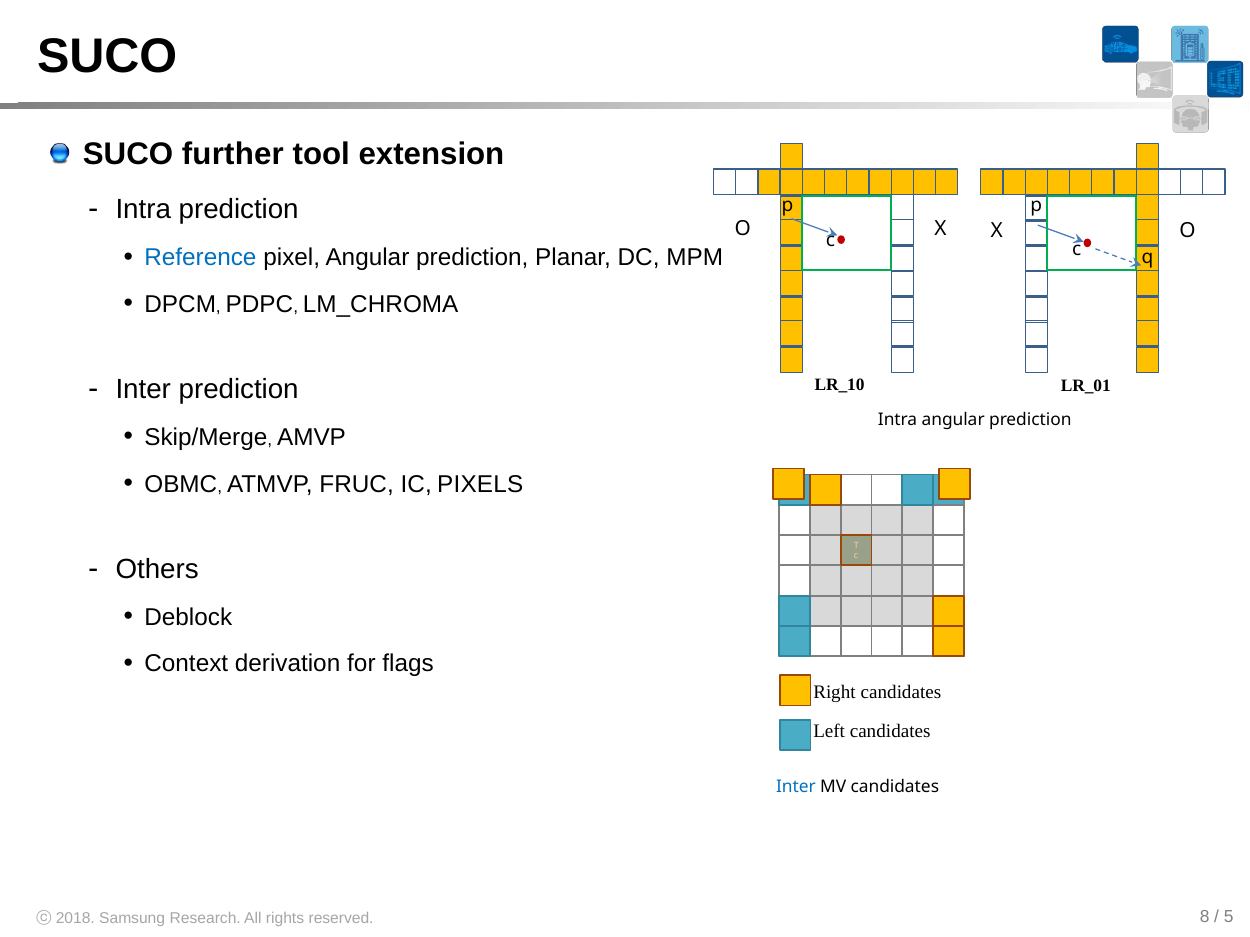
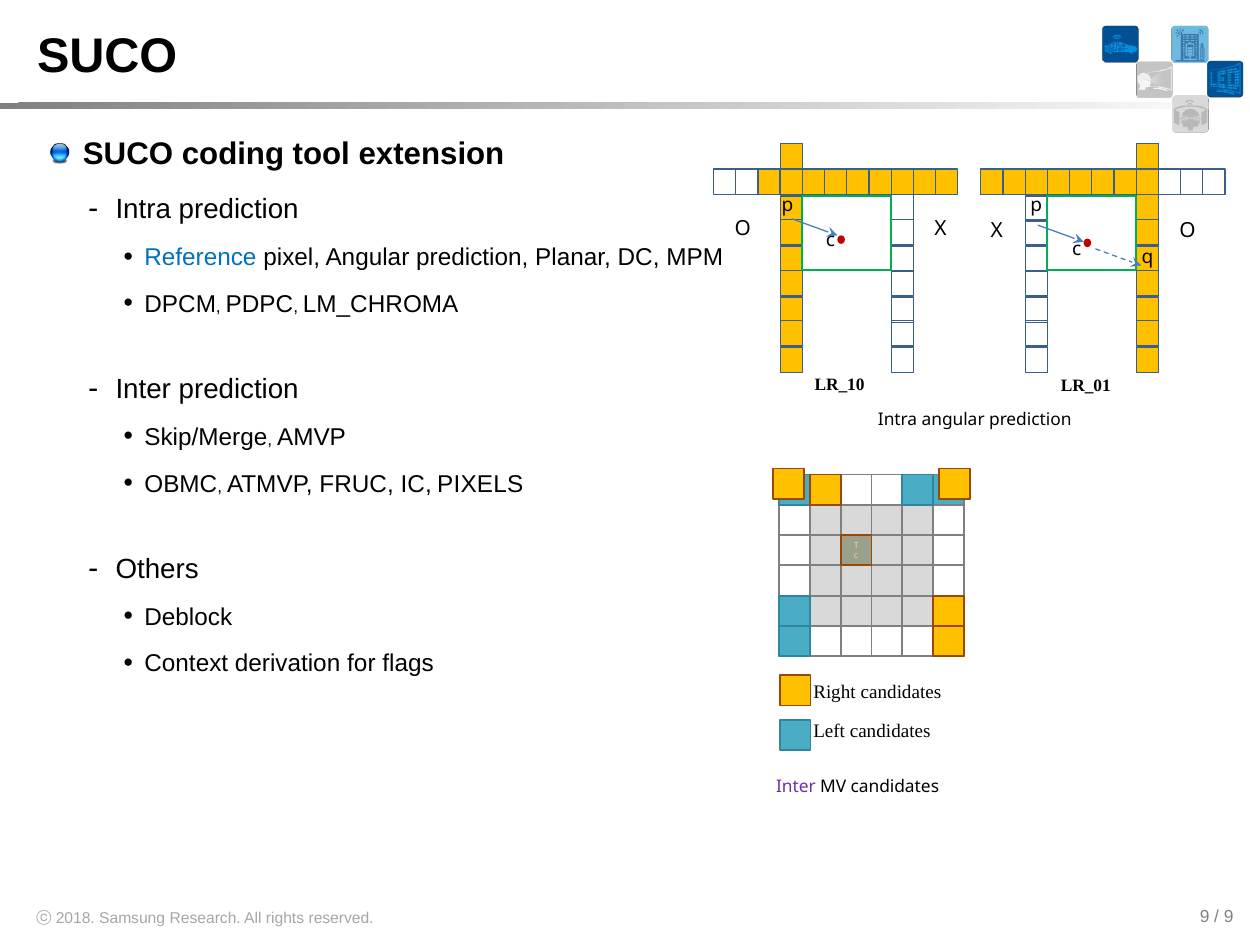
further: further -> coding
Inter at (796, 788) colour: blue -> purple
8 at (1205, 917): 8 -> 9
5 at (1229, 917): 5 -> 9
